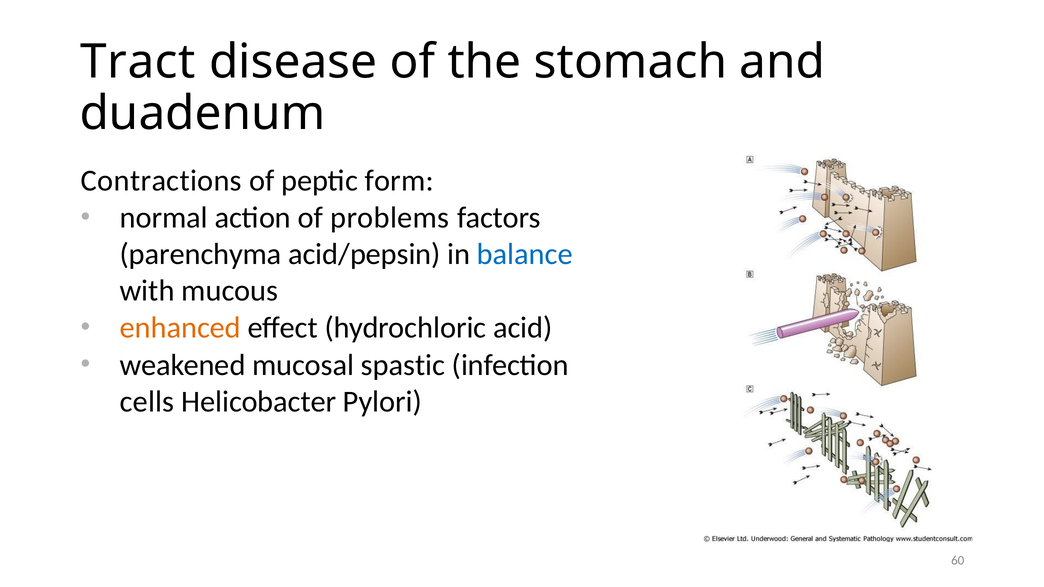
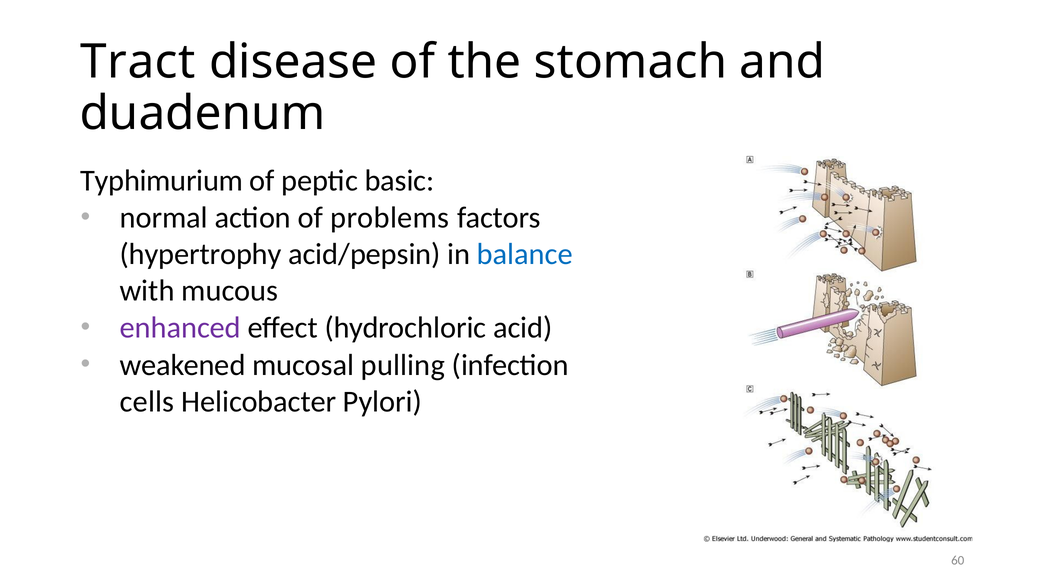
Contractions: Contractions -> Typhimurium
form: form -> basic
parenchyma: parenchyma -> hypertrophy
enhanced colour: orange -> purple
spastic: spastic -> pulling
